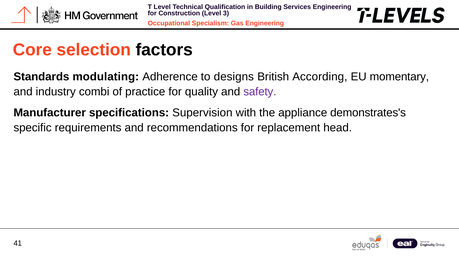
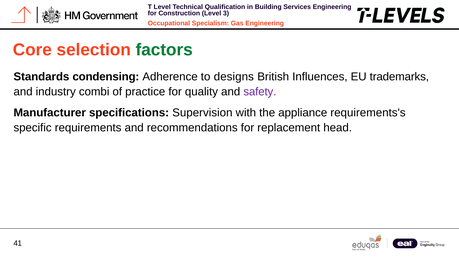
factors colour: black -> green
modulating: modulating -> condensing
According: According -> Influences
momentary: momentary -> trademarks
demonstrates's: demonstrates's -> requirements's
